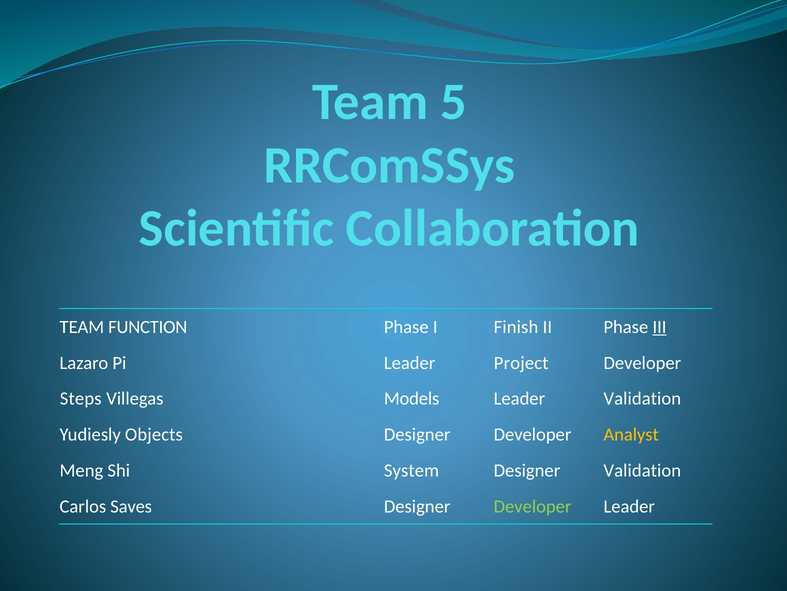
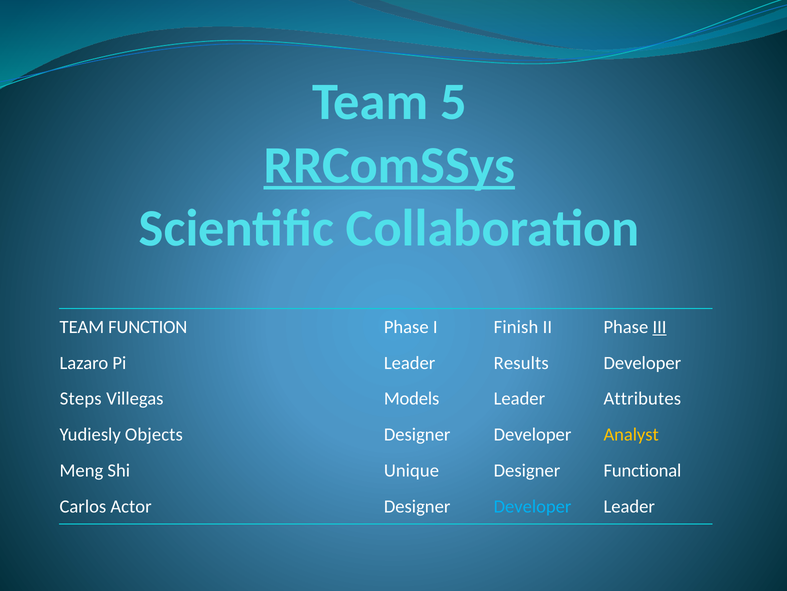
RRComSSys underline: none -> present
Project: Project -> Results
Leader Validation: Validation -> Attributes
System: System -> Unique
Designer Validation: Validation -> Functional
Saves: Saves -> Actor
Developer at (533, 506) colour: light green -> light blue
